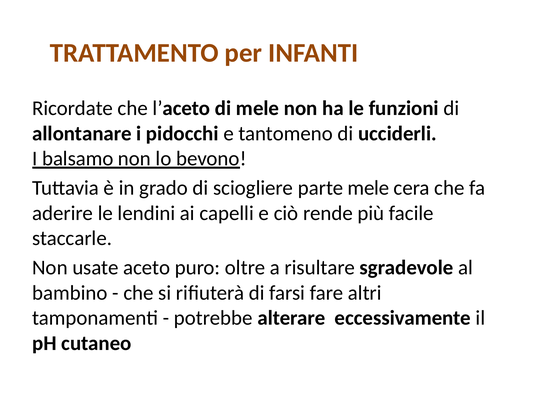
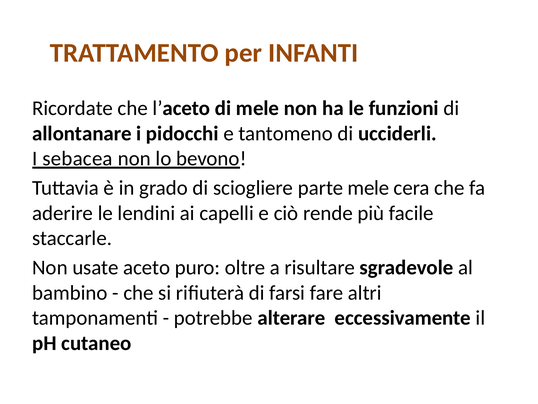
balsamo: balsamo -> sebacea
